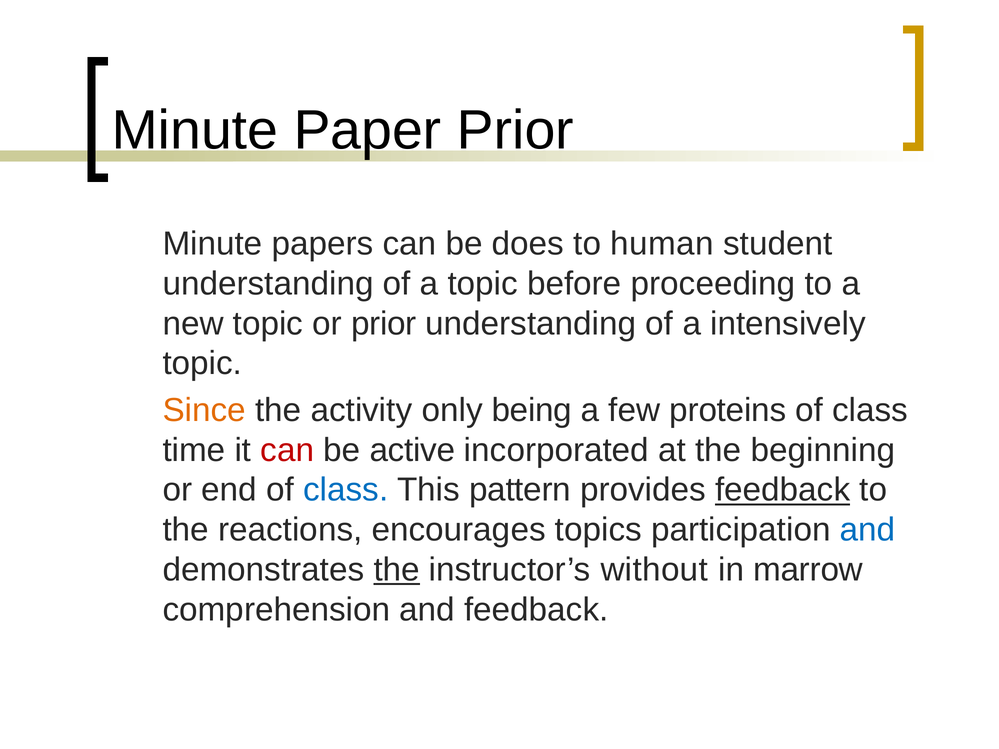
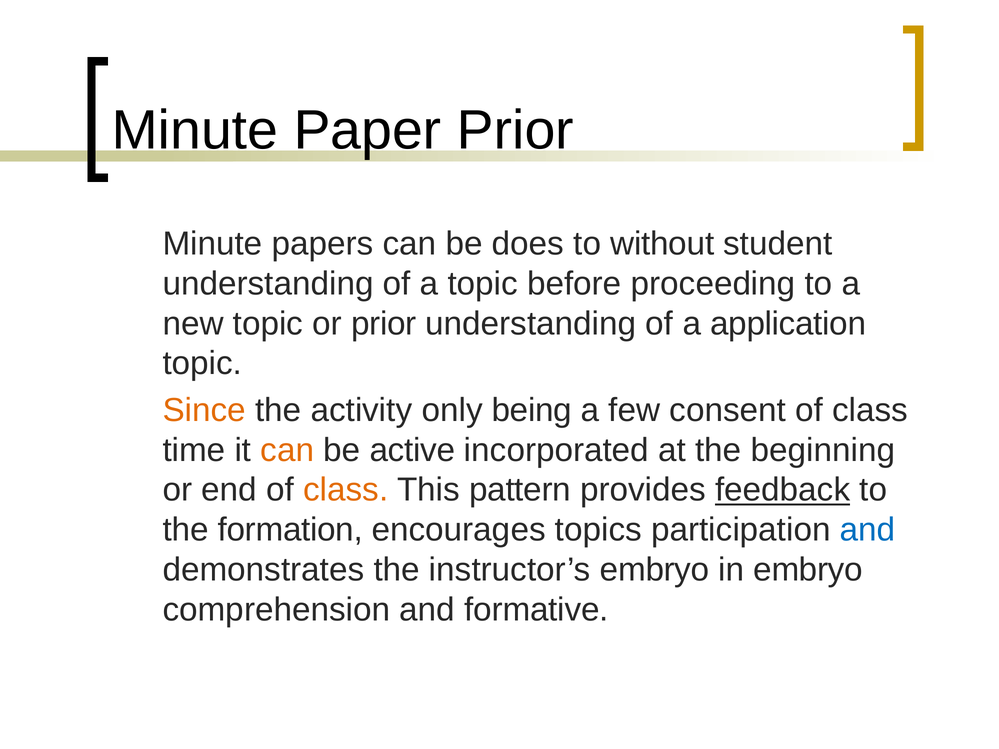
human: human -> without
intensively: intensively -> application
proteins: proteins -> consent
can at (287, 450) colour: red -> orange
class at (346, 490) colour: blue -> orange
reactions: reactions -> formation
the at (397, 570) underline: present -> none
instructor’s without: without -> embryo
in marrow: marrow -> embryo
and feedback: feedback -> formative
